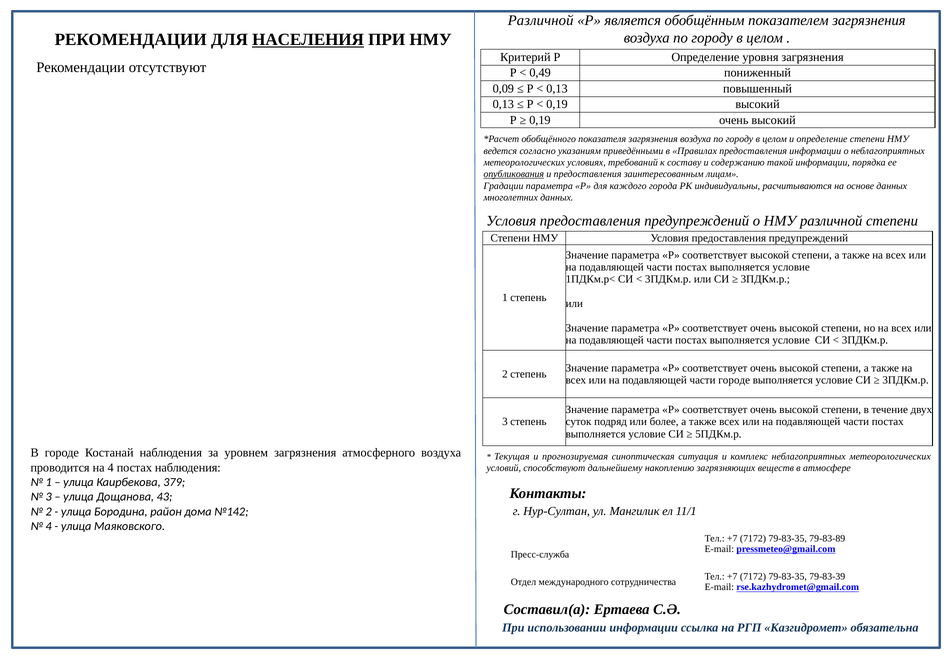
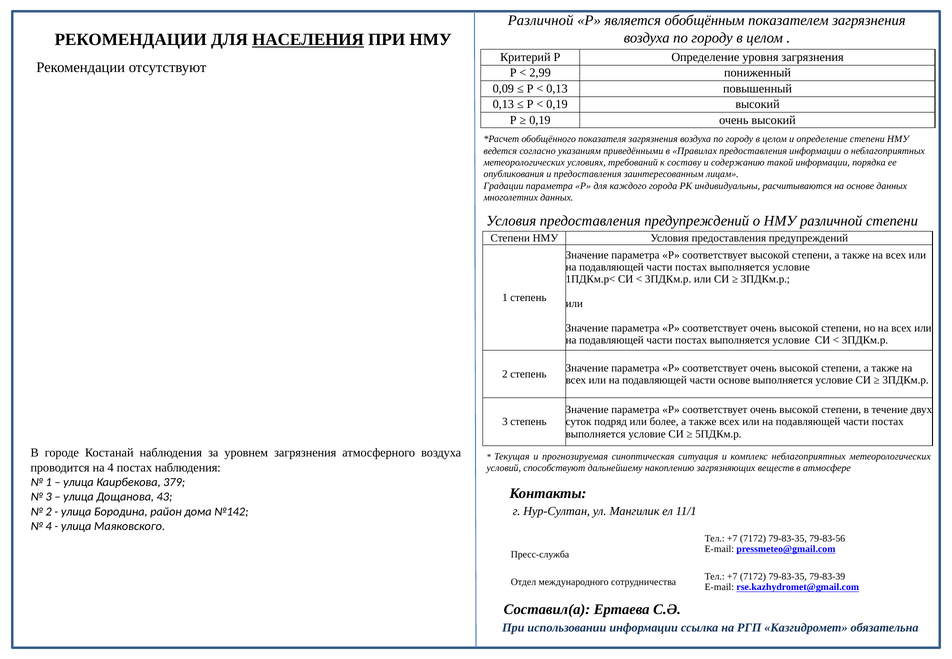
0,49: 0,49 -> 2,99
опубликования underline: present -> none
части городе: городе -> основе
79-83-89: 79-83-89 -> 79-83-56
